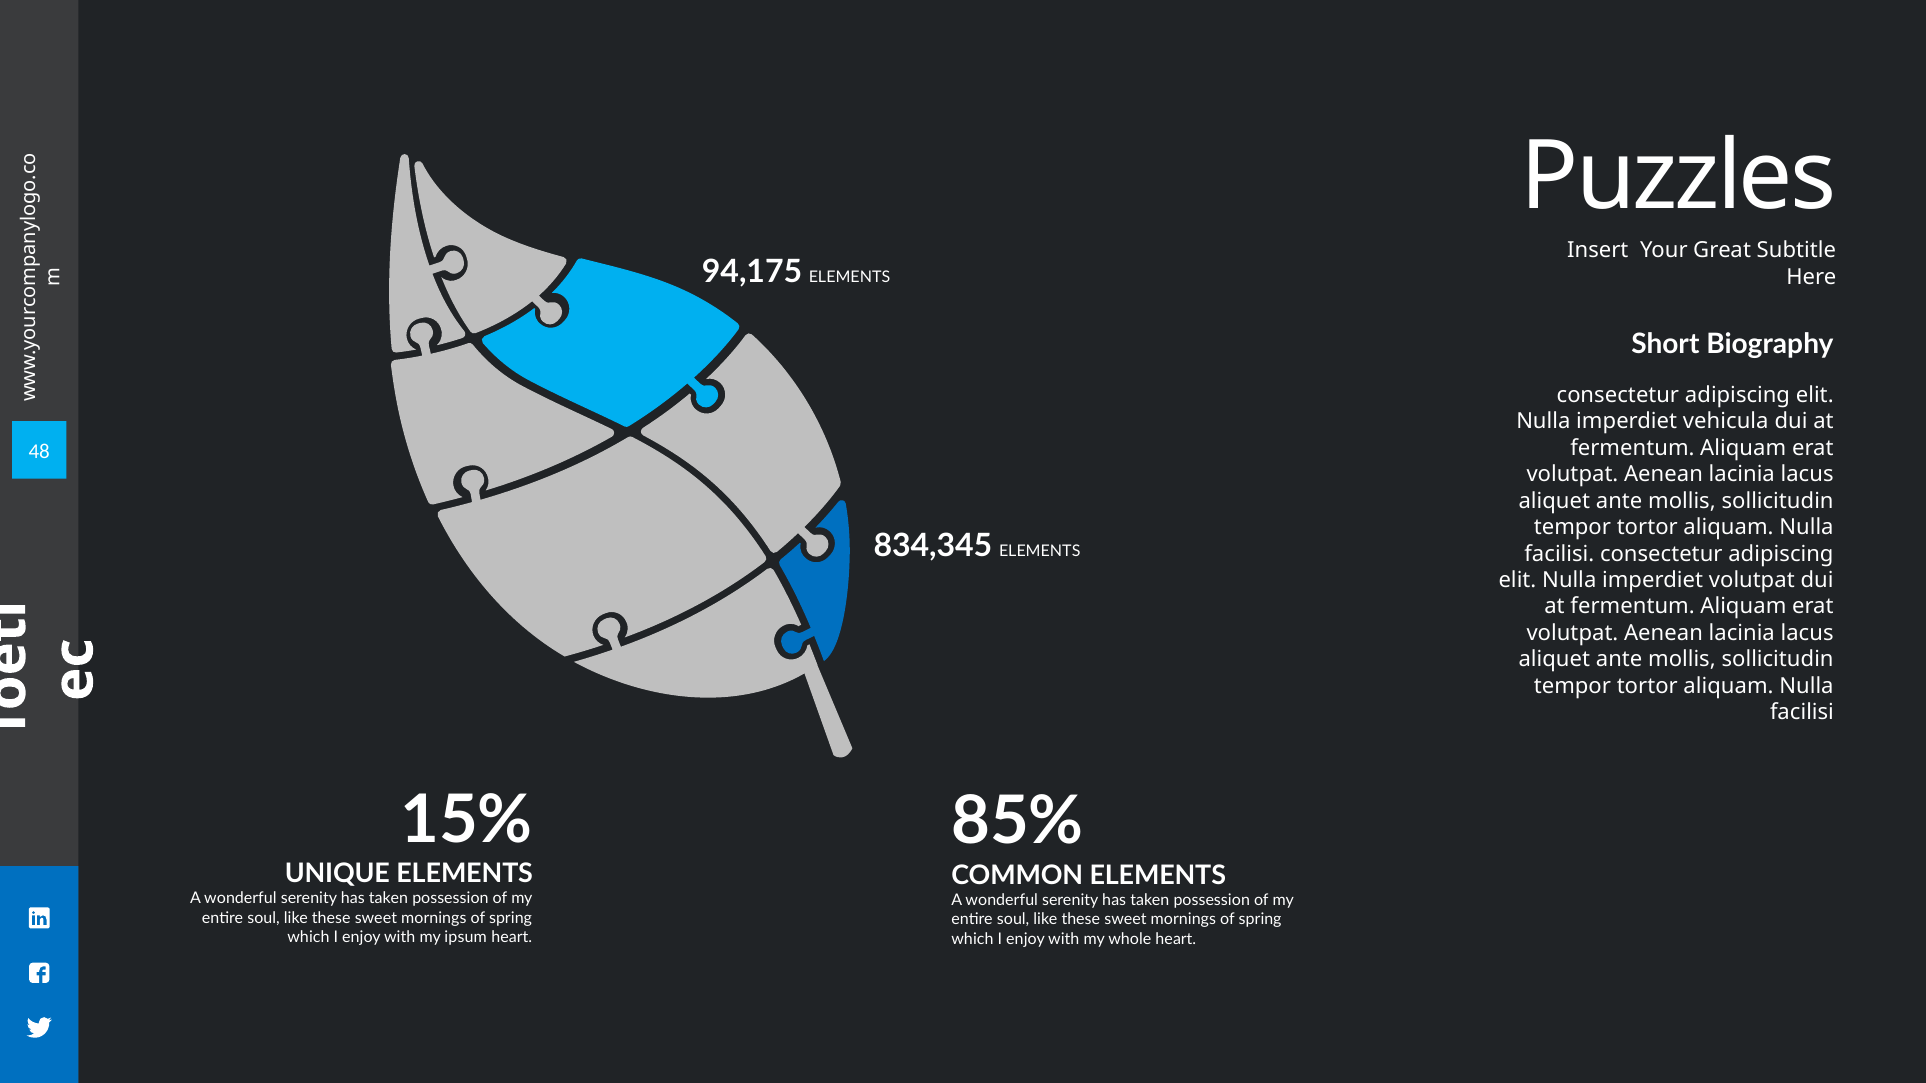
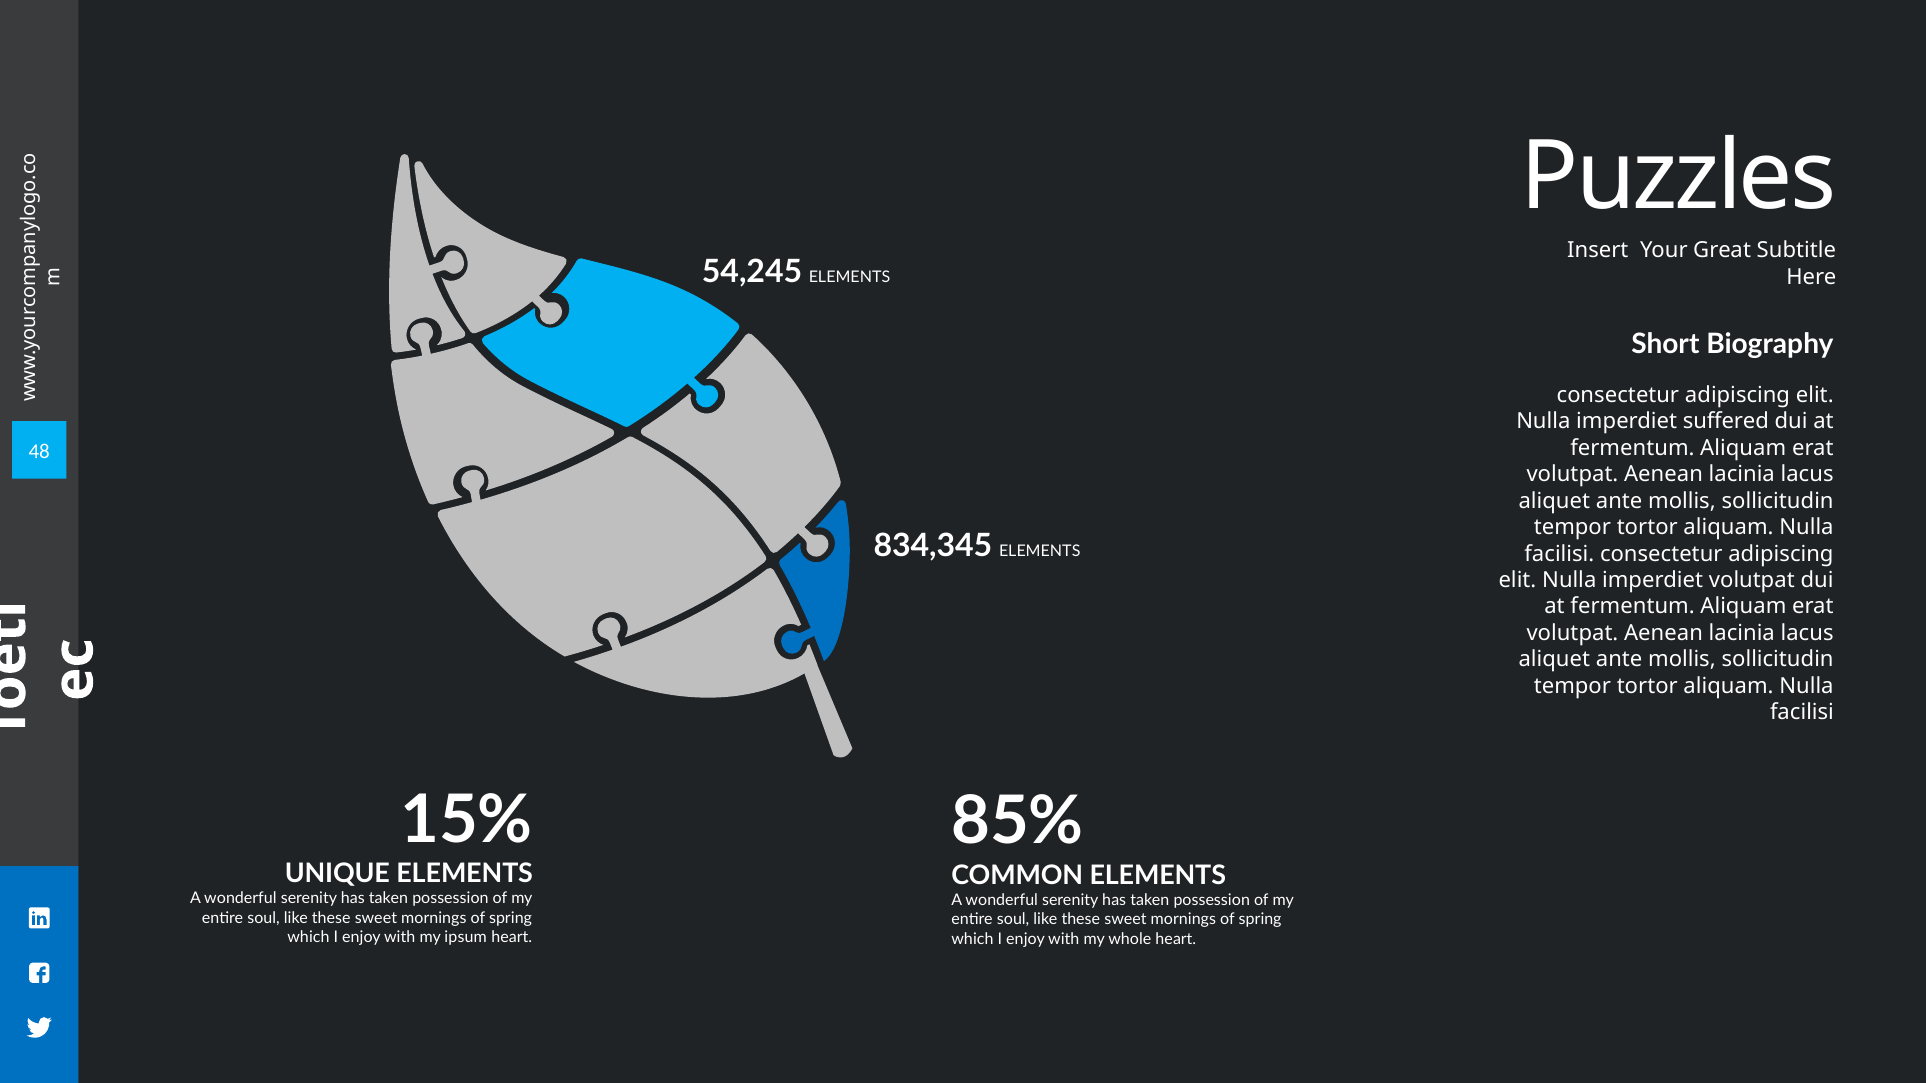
94,175: 94,175 -> 54,245
vehicula: vehicula -> suffered
